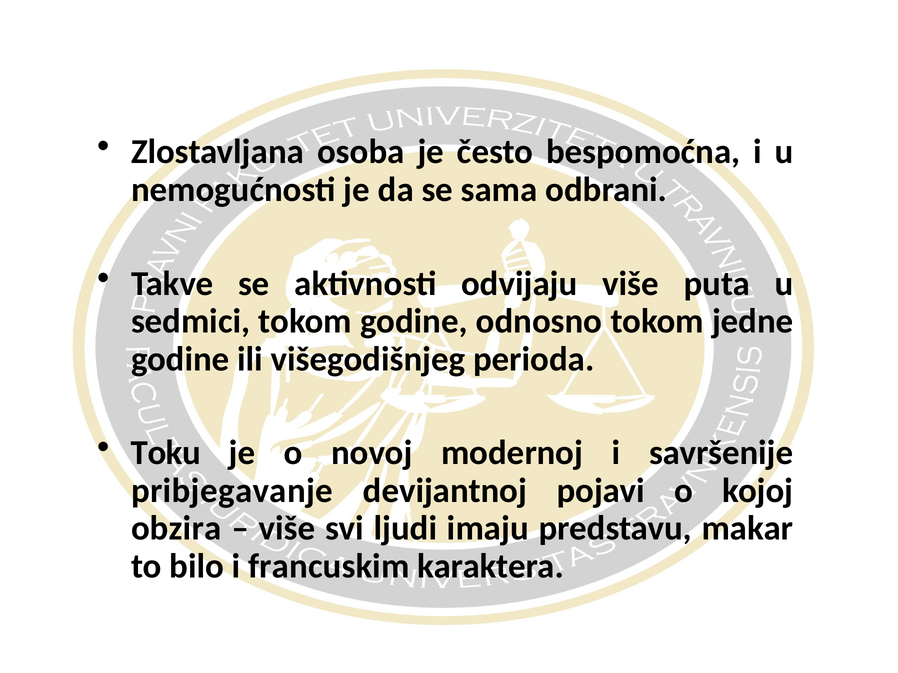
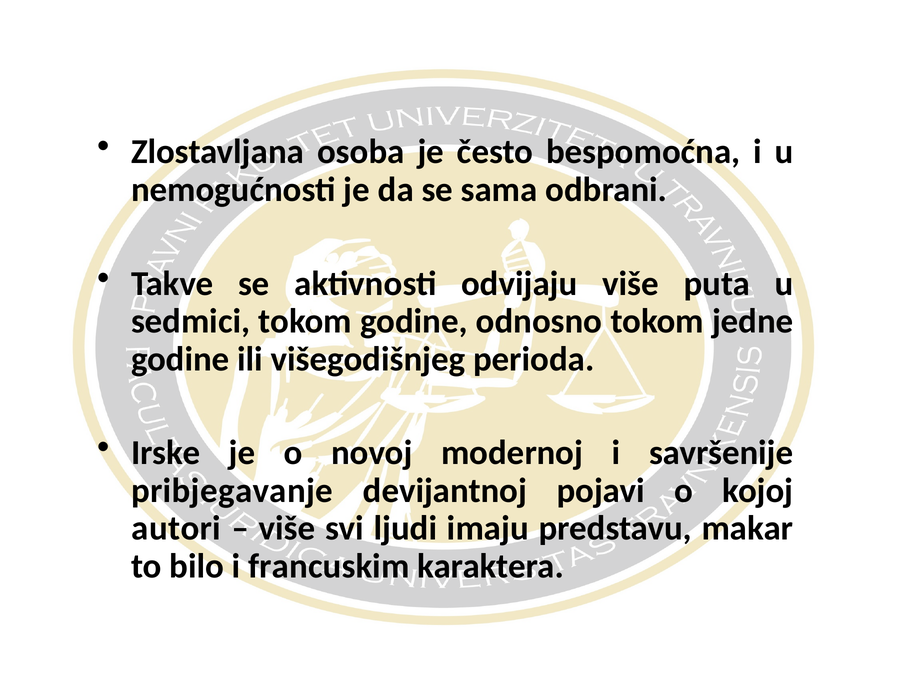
Toku: Toku -> Irske
obzira: obzira -> autori
